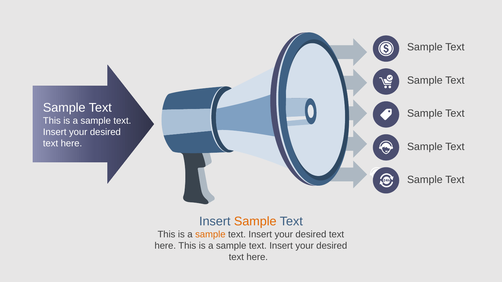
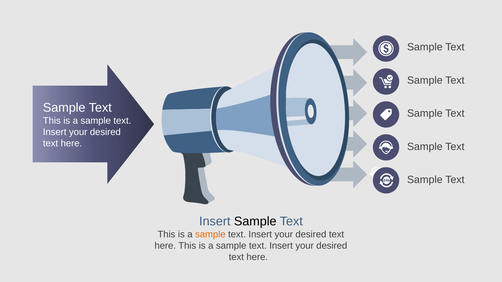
Sample at (255, 222) colour: orange -> black
